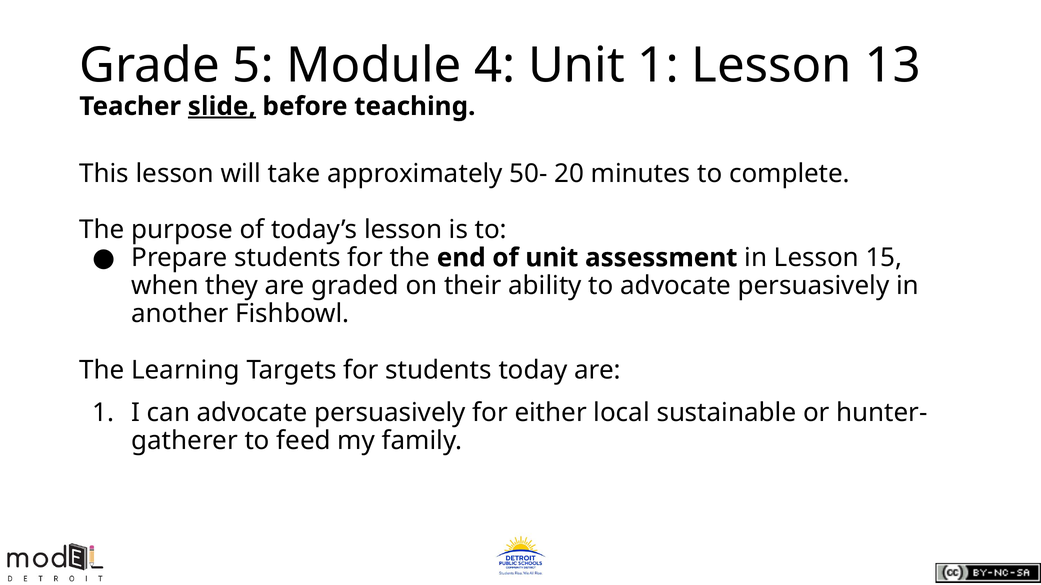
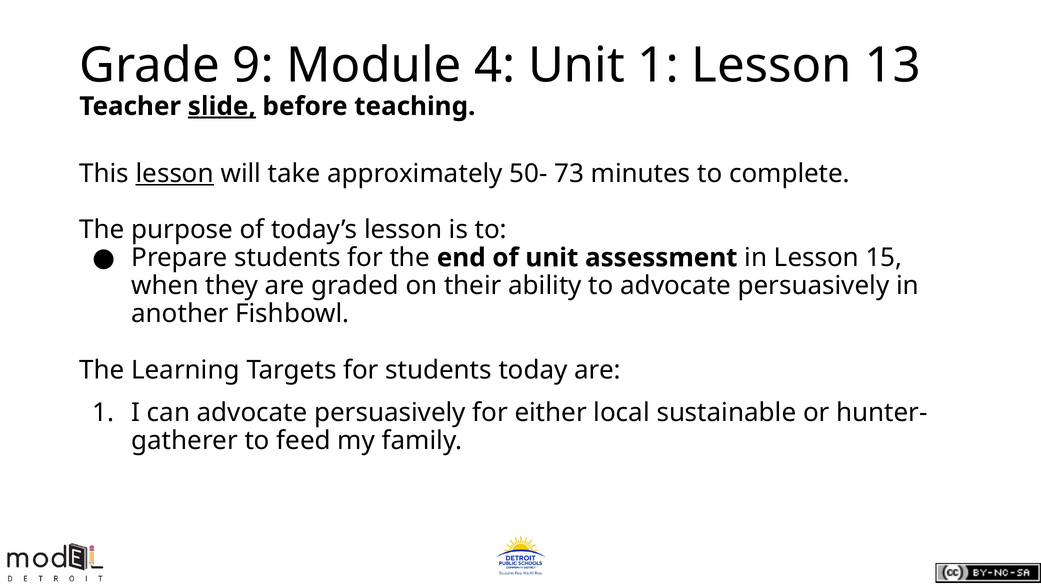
5: 5 -> 9
lesson at (175, 174) underline: none -> present
20: 20 -> 73
